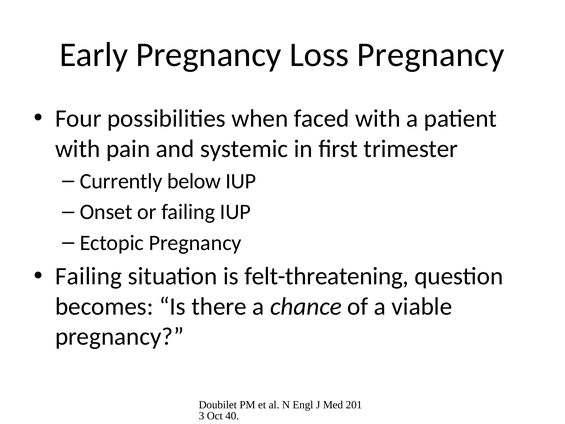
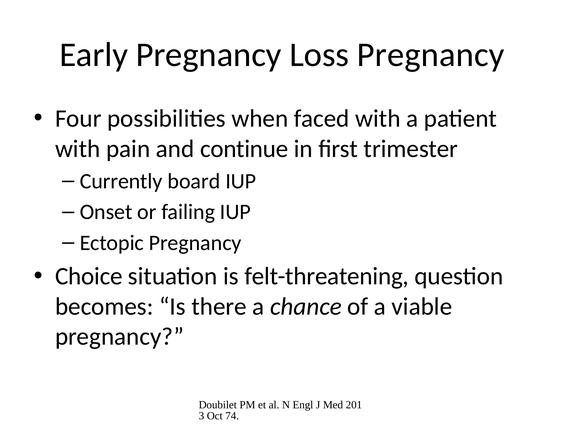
systemic: systemic -> continue
below: below -> board
Failing at (89, 276): Failing -> Choice
40: 40 -> 74
